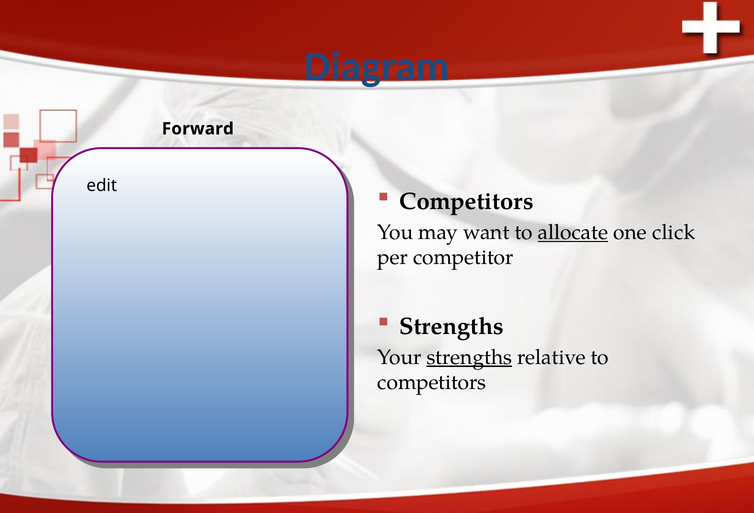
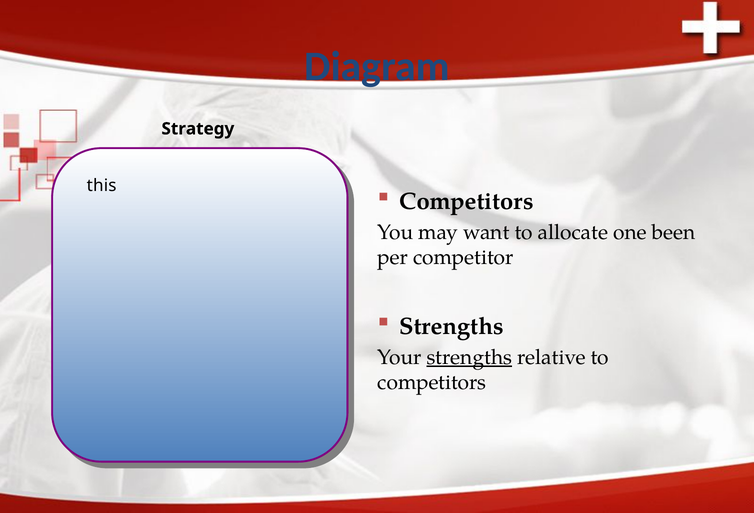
Forward: Forward -> Strategy
edit: edit -> this
allocate underline: present -> none
click: click -> been
